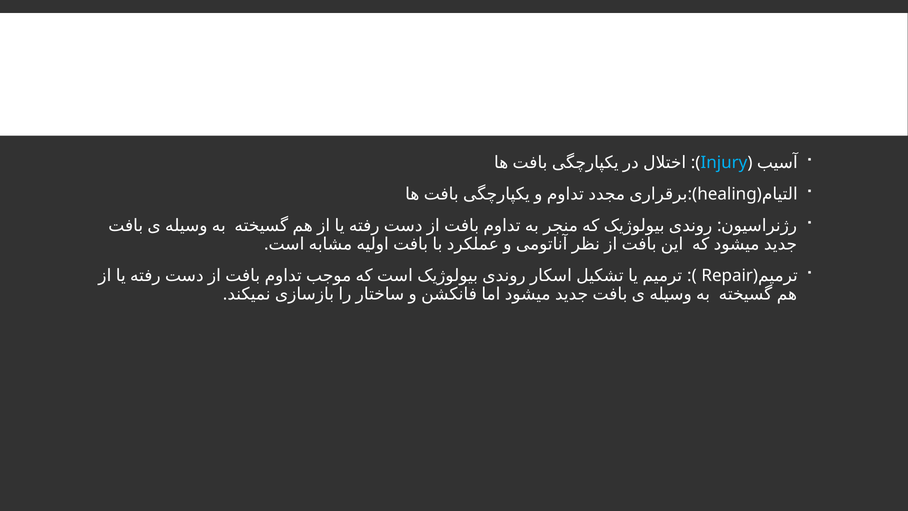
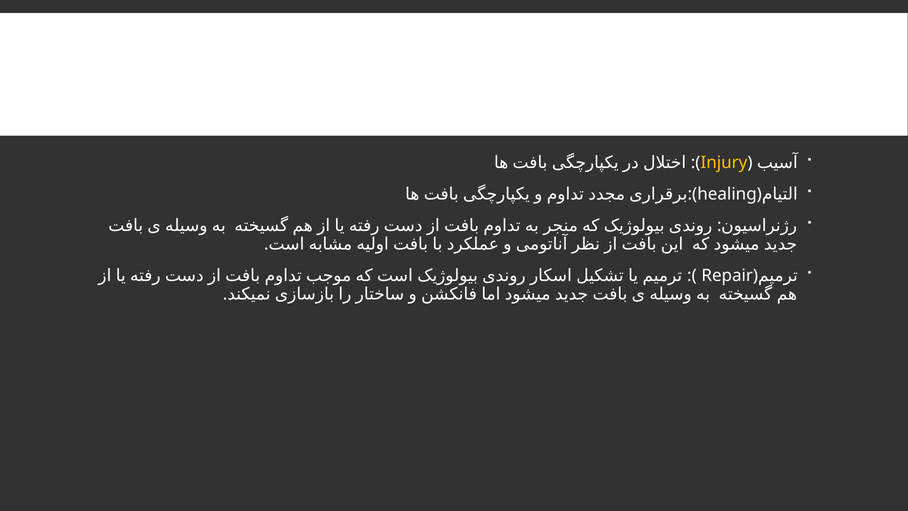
Injury colour: light blue -> yellow
